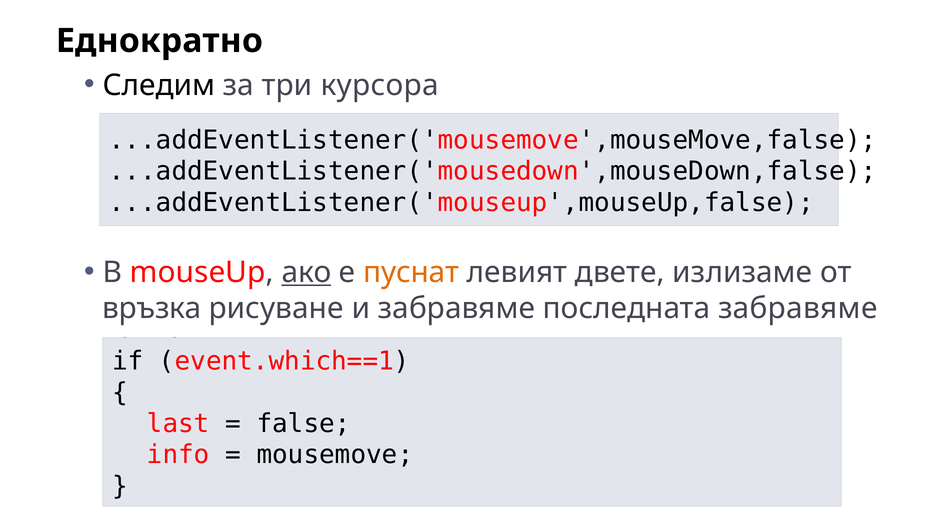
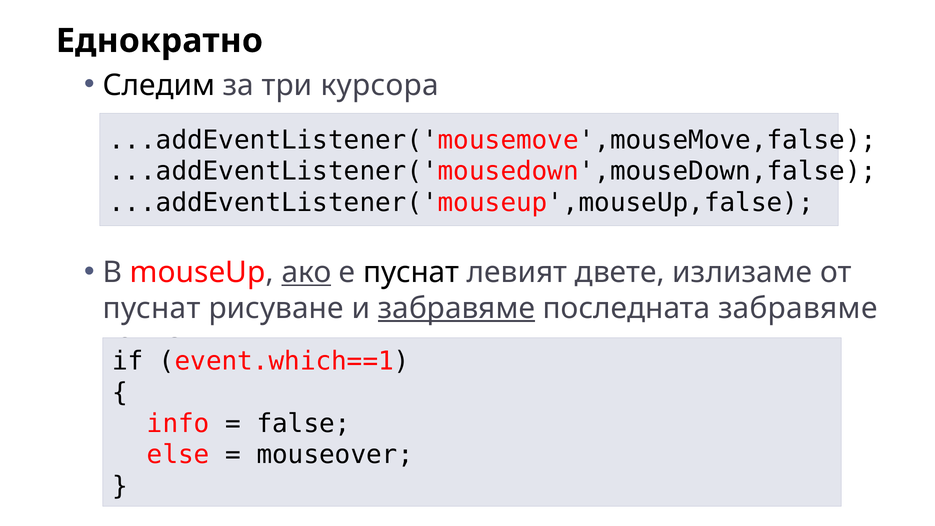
пуснат at (411, 272) colour: orange -> black
връзка at (152, 308): връзка -> пуснат
забравяме at (456, 308) underline: none -> present
last: last -> info
info: info -> else
mousemove: mousemove -> mouseover
